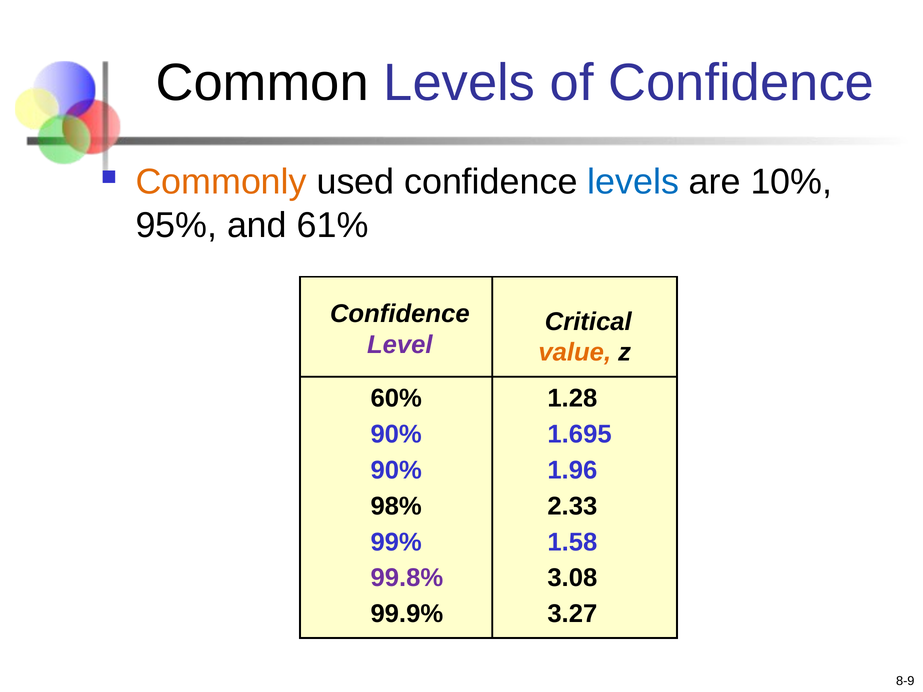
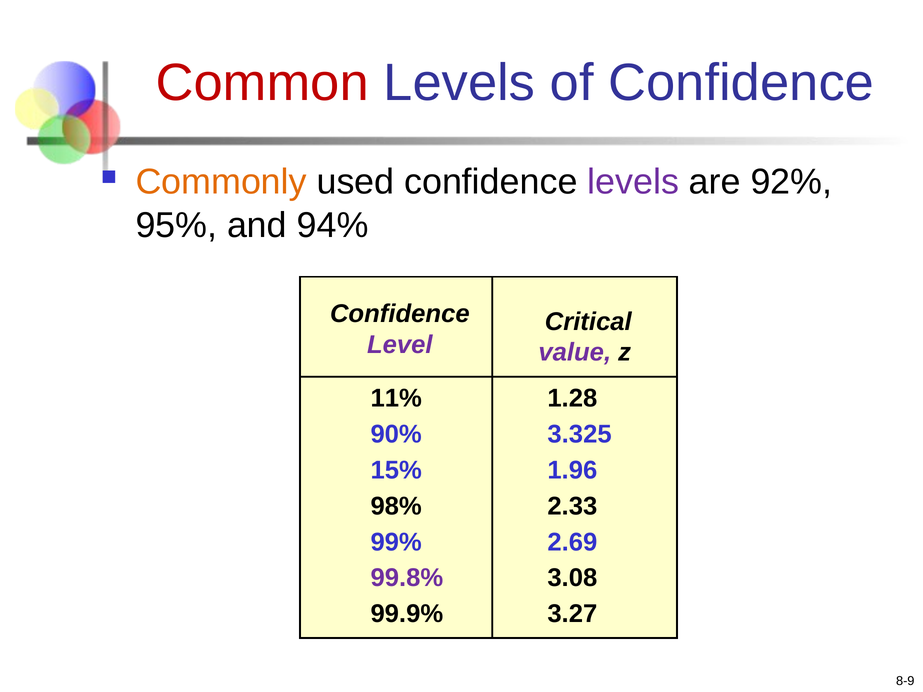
Common colour: black -> red
levels at (633, 182) colour: blue -> purple
10%: 10% -> 92%
61%: 61% -> 94%
value colour: orange -> purple
60%: 60% -> 11%
1.695: 1.695 -> 3.325
90% at (396, 470): 90% -> 15%
1.58: 1.58 -> 2.69
